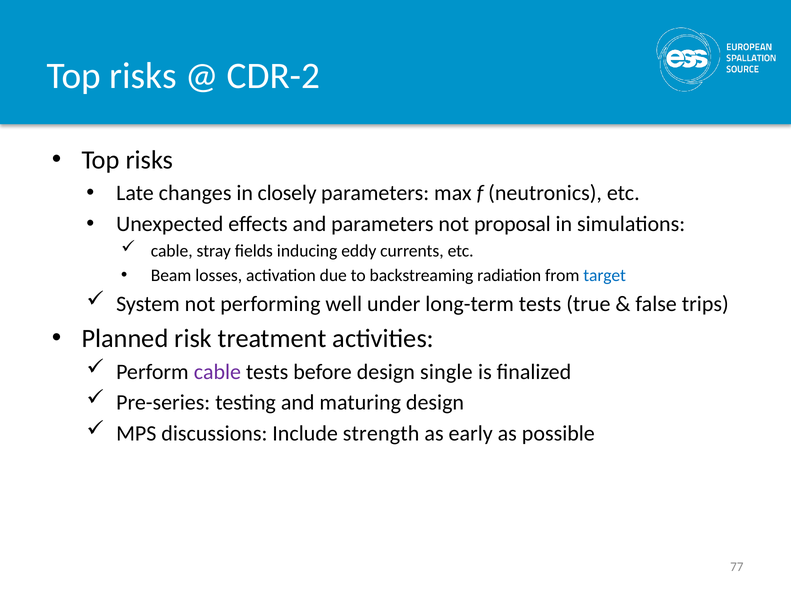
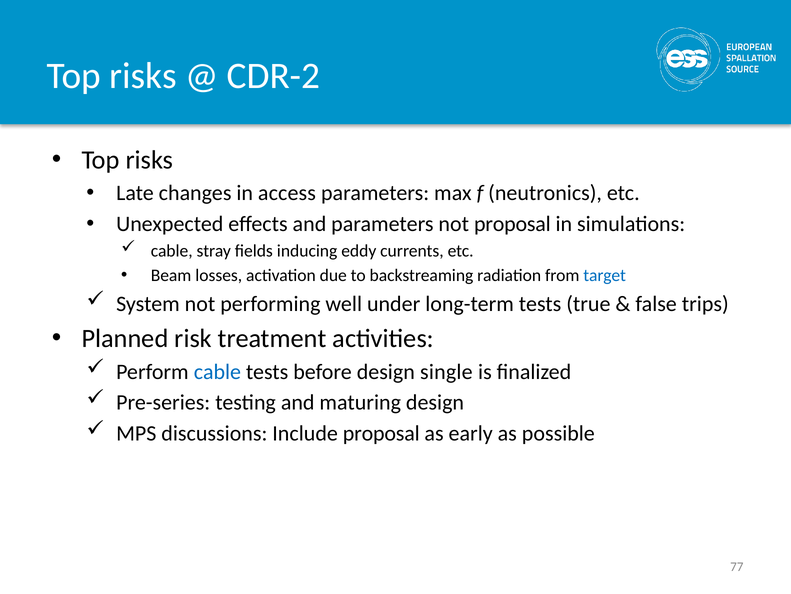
closely: closely -> access
cable at (217, 371) colour: purple -> blue
Include strength: strength -> proposal
